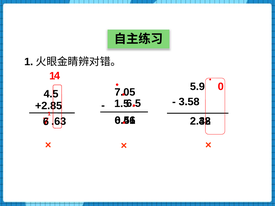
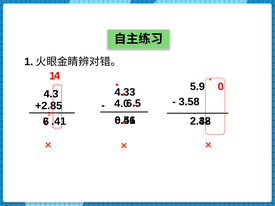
7.05: 7.05 -> 4.33
4.5: 4.5 -> 4.3
1.5: 1.5 -> 4.0
.63: .63 -> .41
